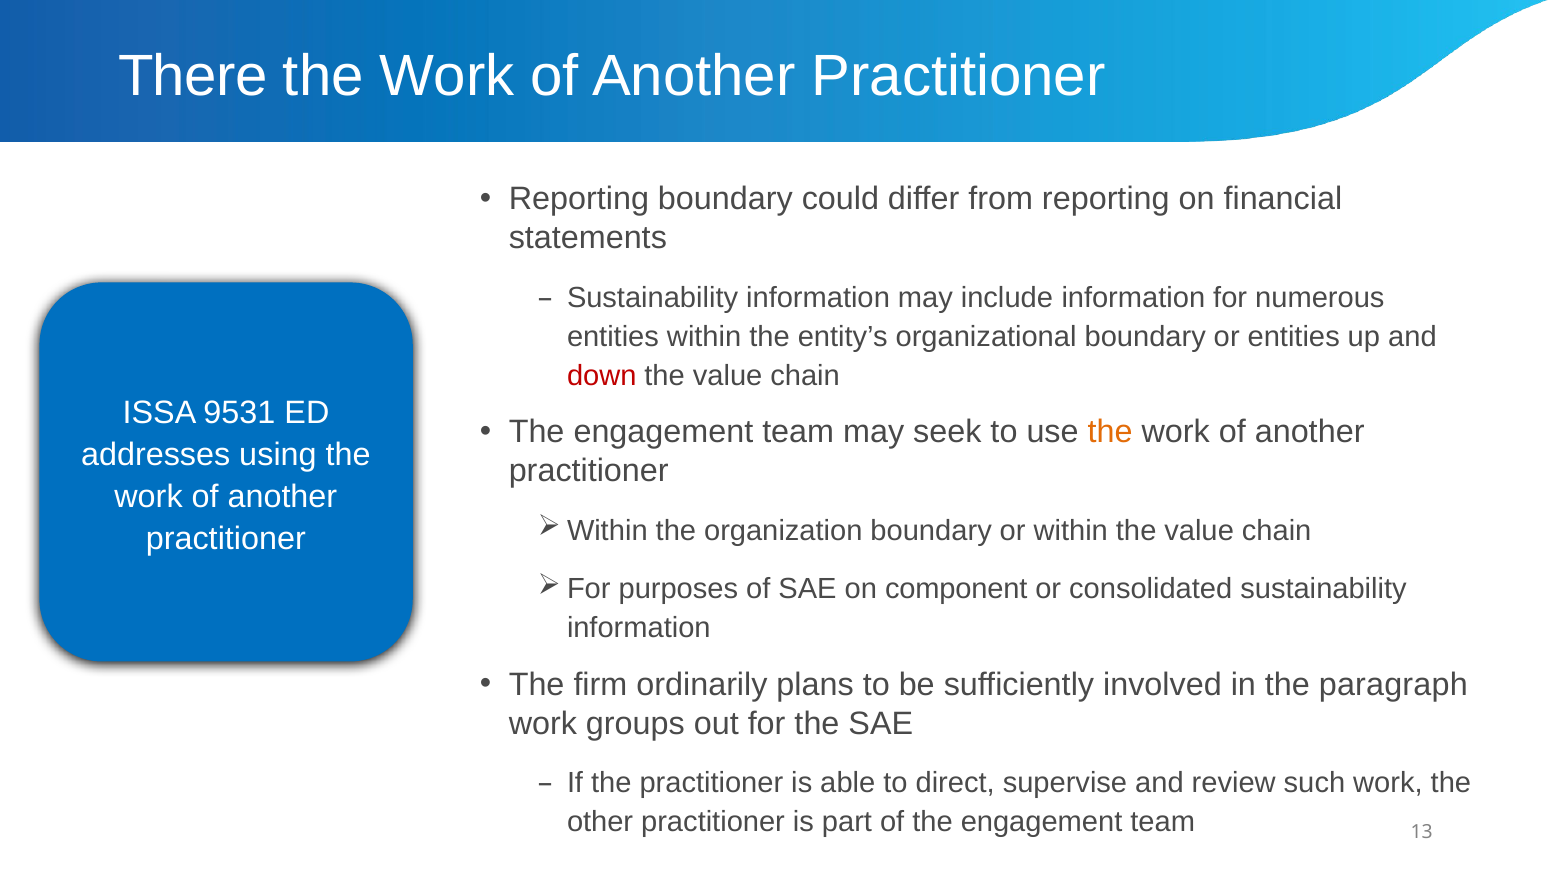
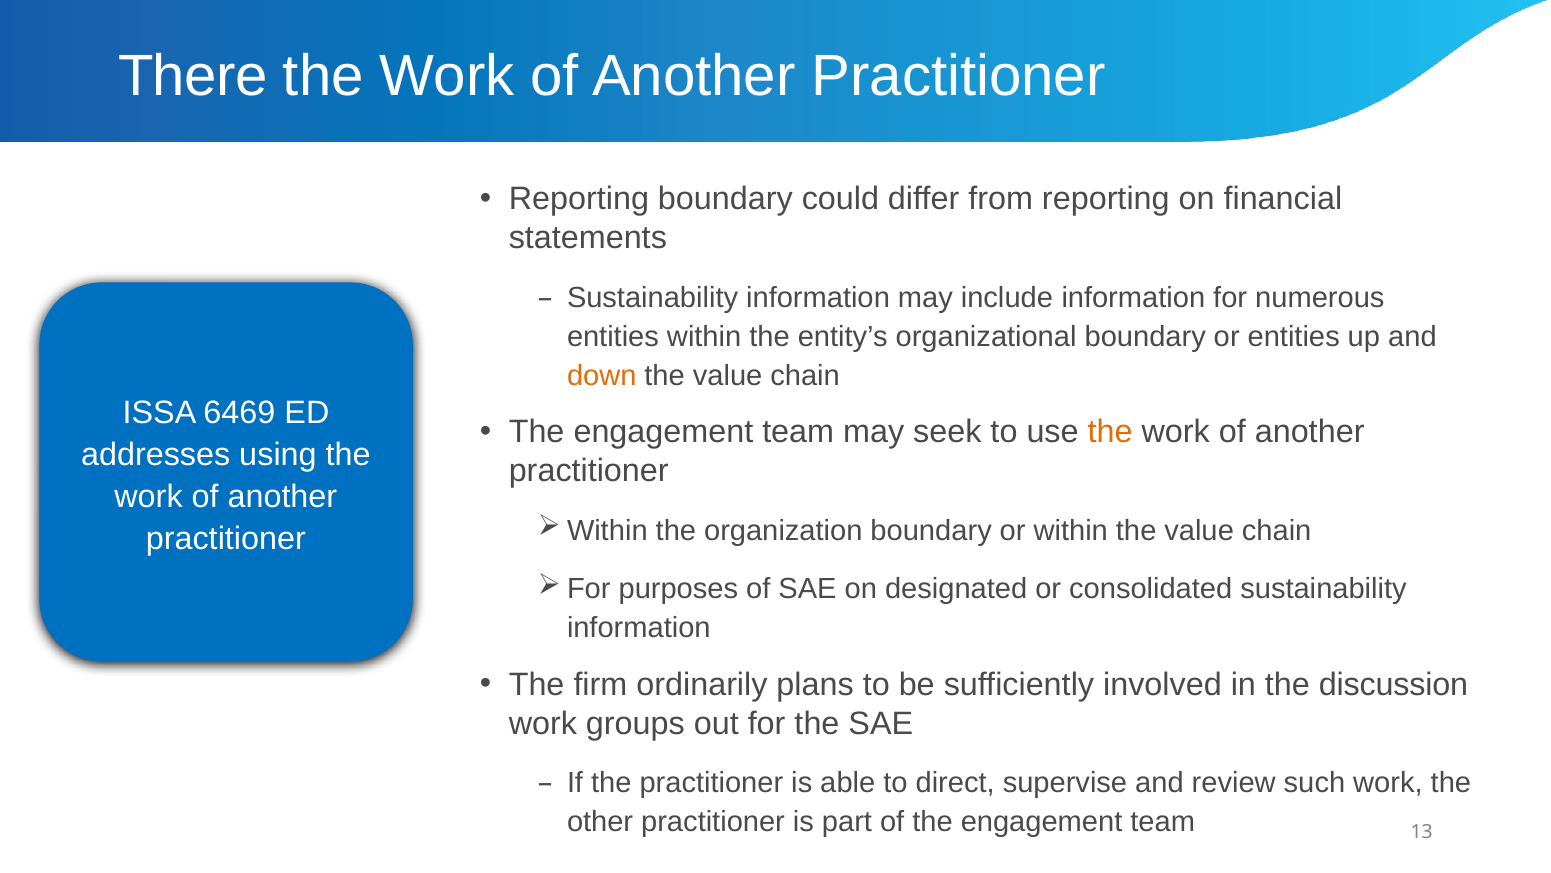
down colour: red -> orange
9531: 9531 -> 6469
component: component -> designated
paragraph: paragraph -> discussion
